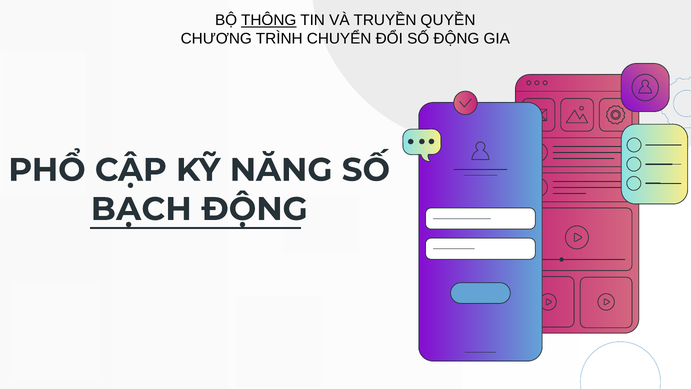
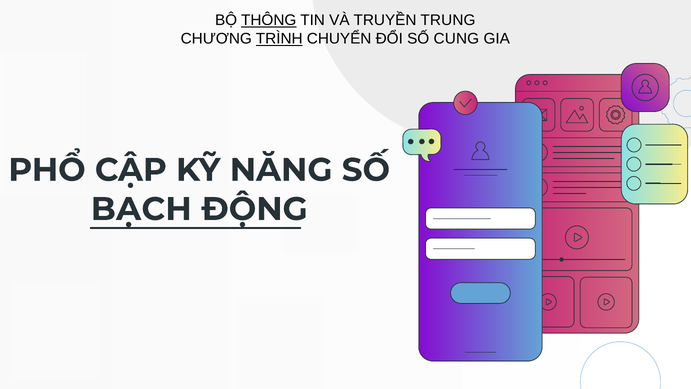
QUYỀN: QUYỀN -> TRUNG
TRÌNH underline: none -> present
SỐ ĐỘNG: ĐỘNG -> CUNG
